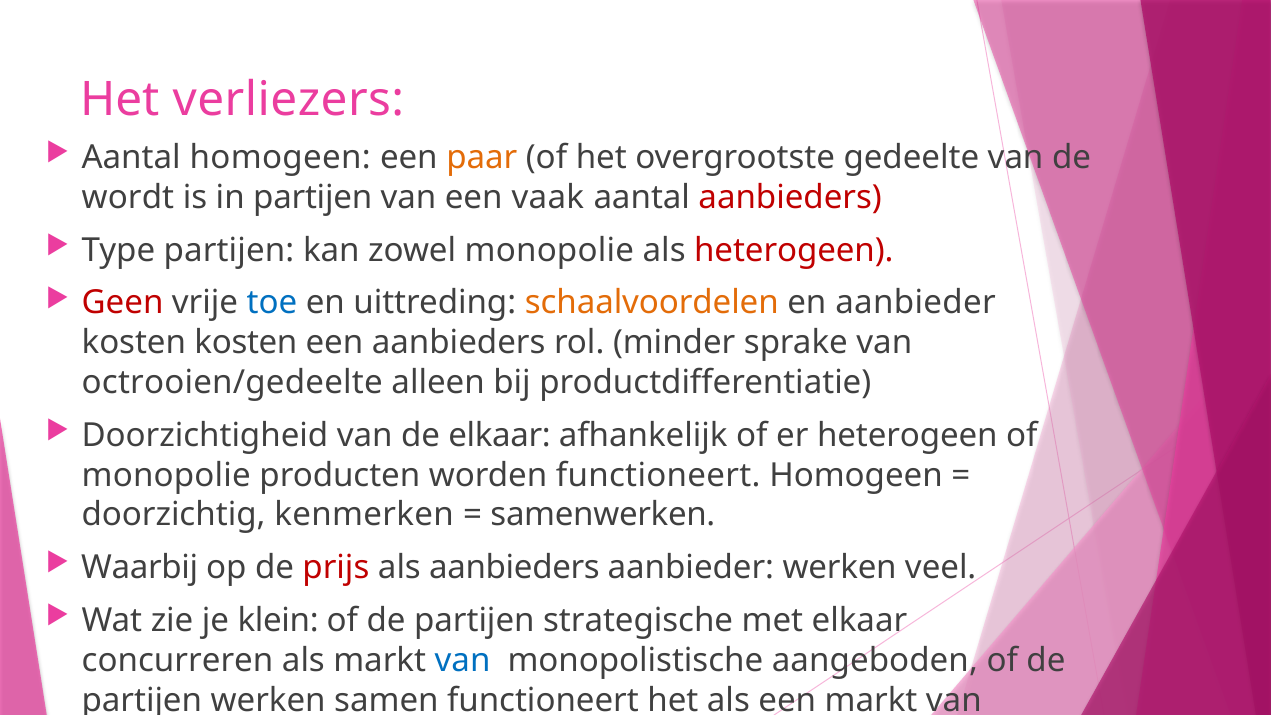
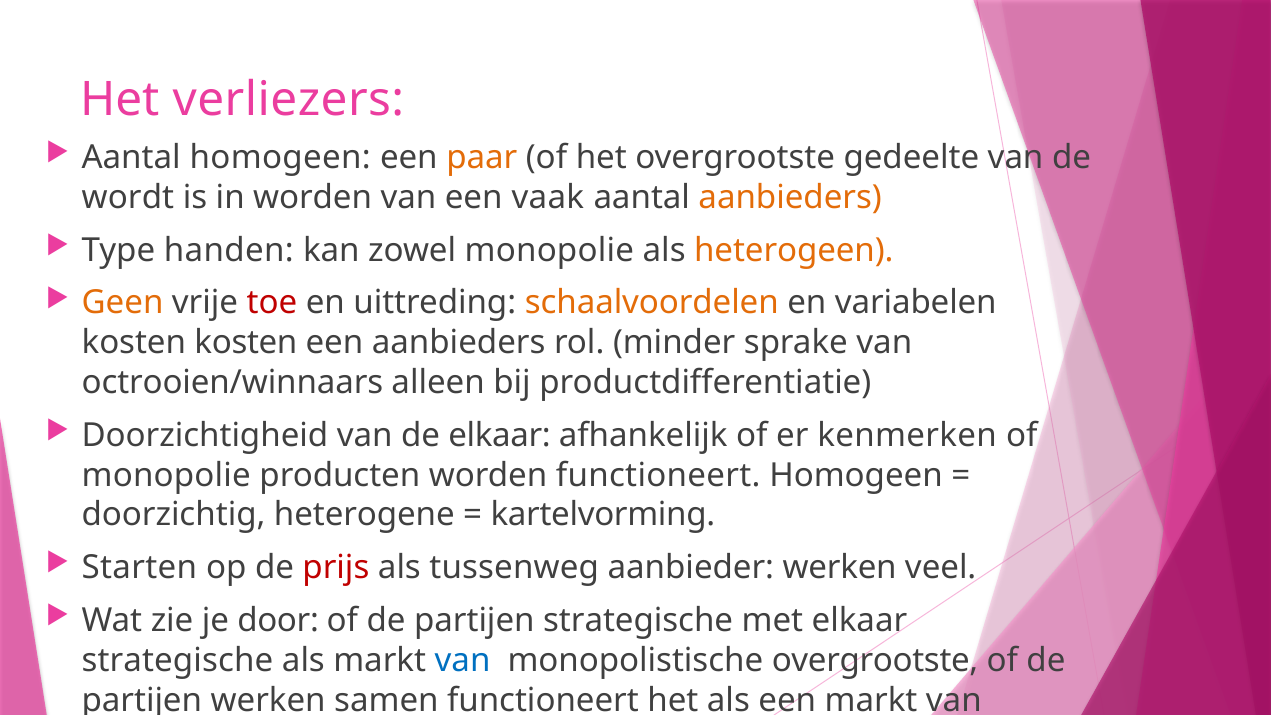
in partijen: partijen -> worden
aanbieders at (790, 197) colour: red -> orange
Type partijen: partijen -> handen
heterogeen at (794, 250) colour: red -> orange
Geen colour: red -> orange
toe colour: blue -> red
en aanbieder: aanbieder -> variabelen
octrooien/gedeelte: octrooien/gedeelte -> octrooien/winnaars
er heterogeen: heterogeen -> kenmerken
kenmerken: kenmerken -> heterogene
samenwerken: samenwerken -> kartelvorming
Waarbij: Waarbij -> Starten
als aanbieders: aanbieders -> tussenweg
klein: klein -> door
concurreren at (178, 660): concurreren -> strategische
monopolistische aangeboden: aangeboden -> overgrootste
